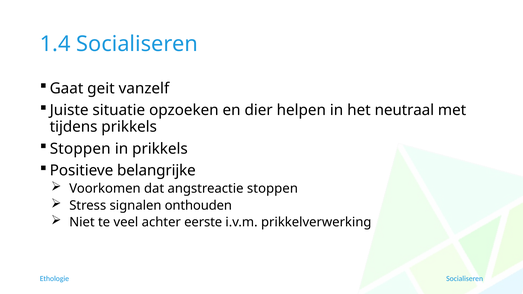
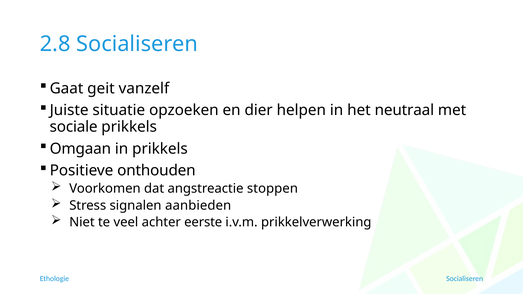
1.4: 1.4 -> 2.8
tijdens: tijdens -> sociale
Stoppen at (80, 149): Stoppen -> Omgaan
belangrijke: belangrijke -> onthouden
onthouden: onthouden -> aanbieden
